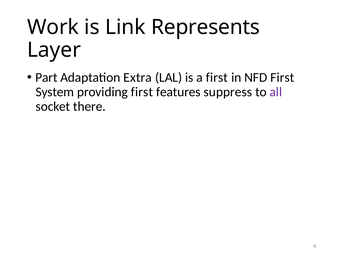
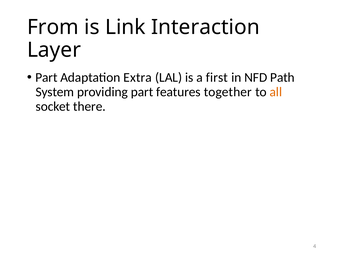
Work: Work -> From
Represents: Represents -> Interaction
NFD First: First -> Path
providing first: first -> part
suppress: suppress -> together
all colour: purple -> orange
